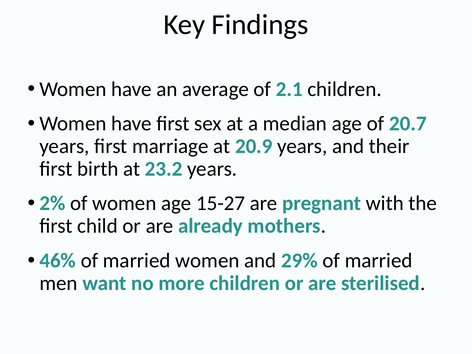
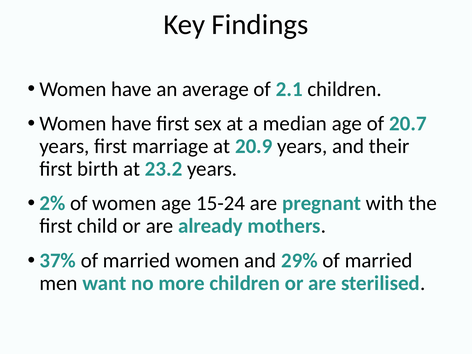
15-27: 15-27 -> 15-24
46%: 46% -> 37%
